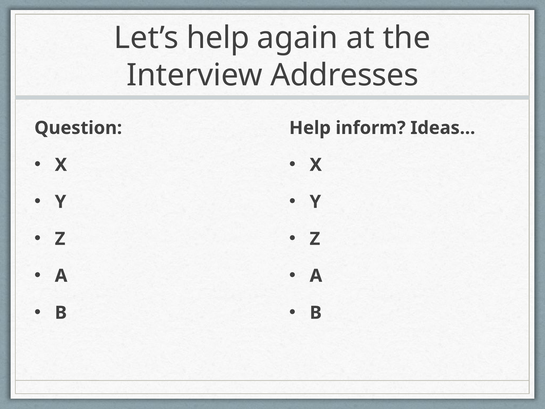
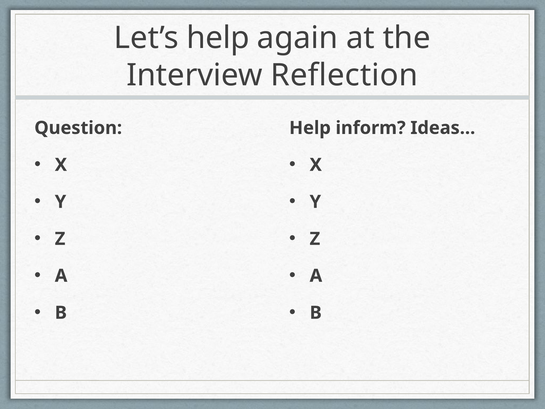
Addresses: Addresses -> Reflection
